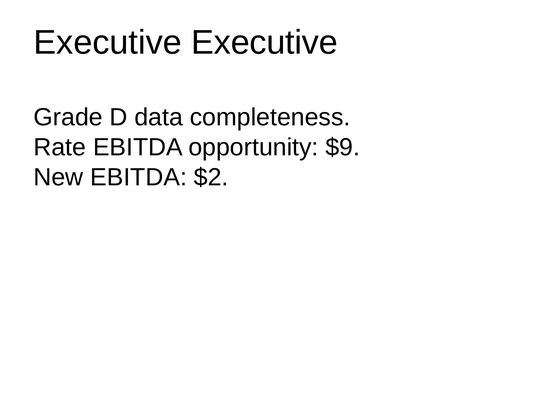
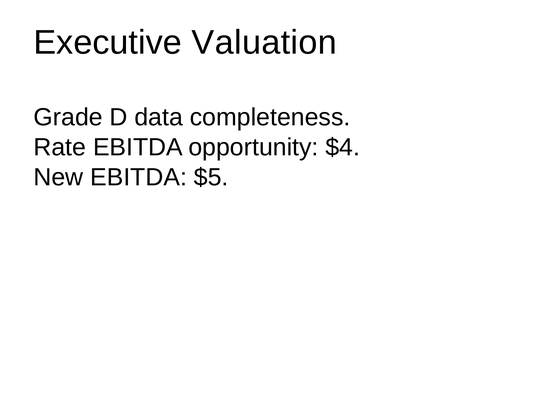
Executive Executive: Executive -> Valuation
$9: $9 -> $4
$2: $2 -> $5
